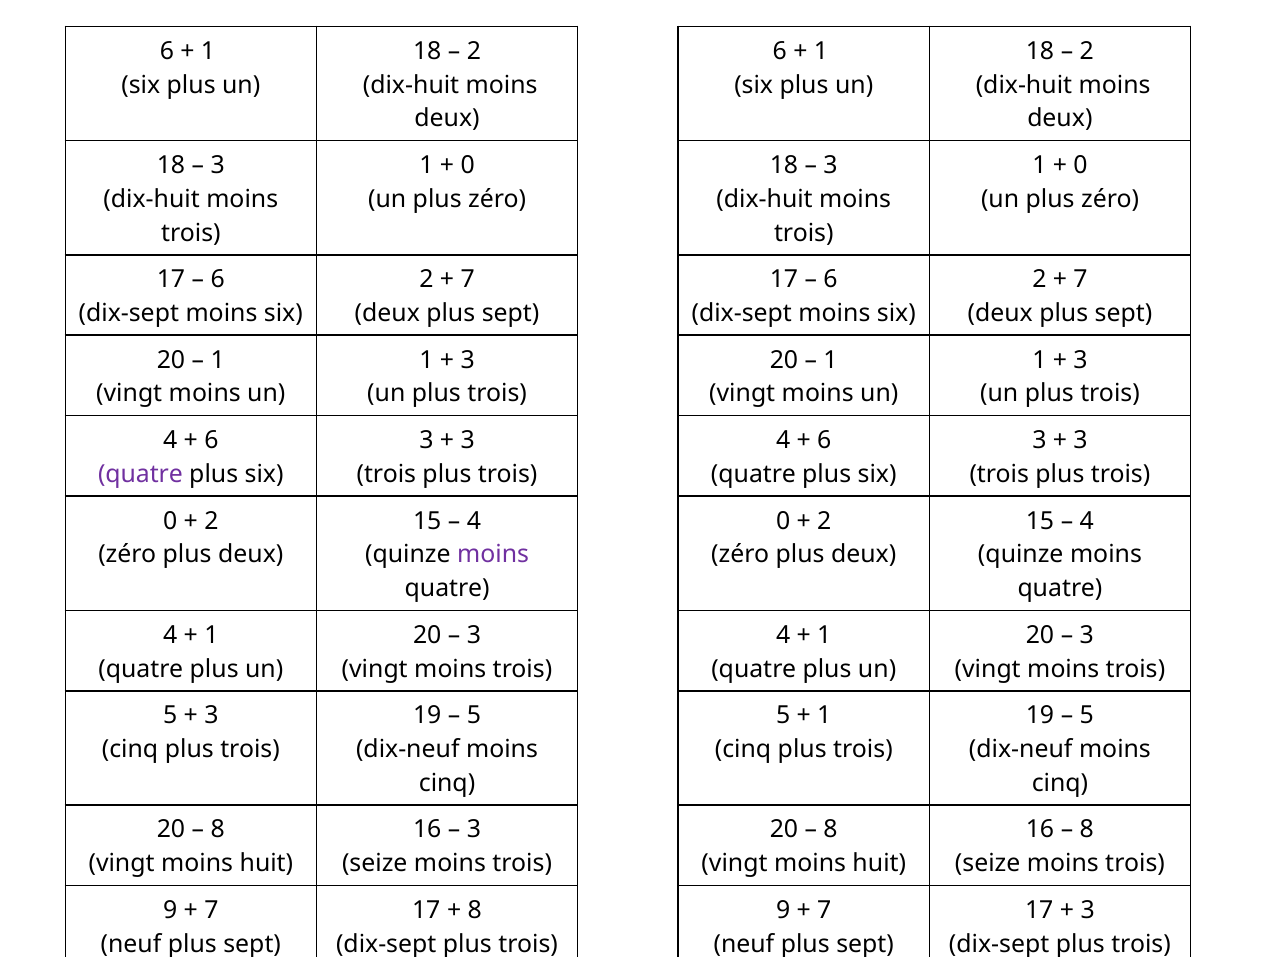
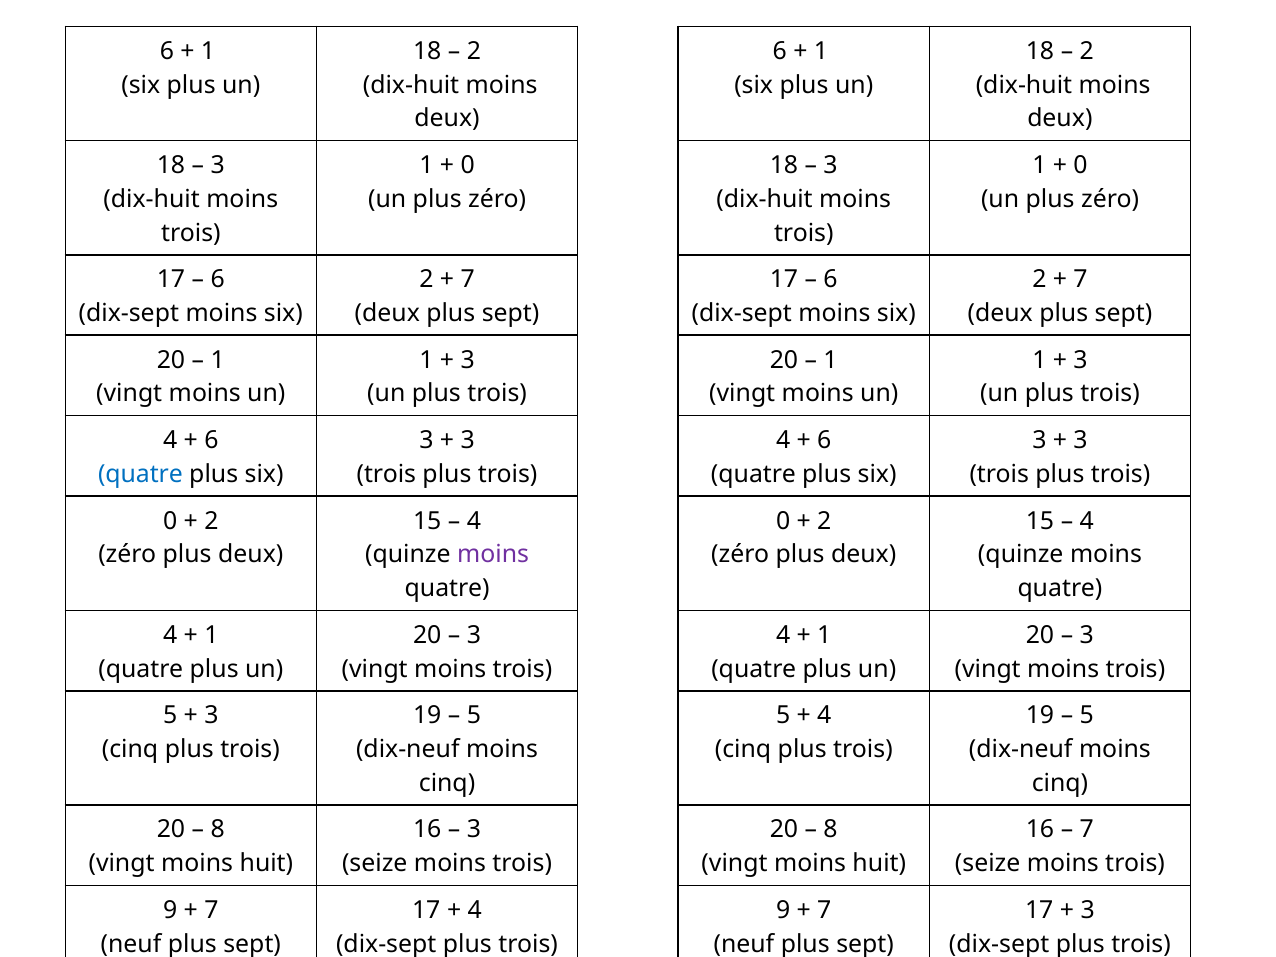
quatre at (140, 474) colour: purple -> blue
1 at (824, 716): 1 -> 4
8 at (1087, 830): 8 -> 7
8 at (475, 910): 8 -> 4
